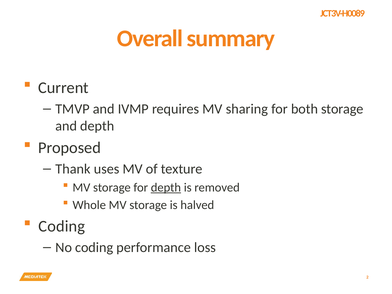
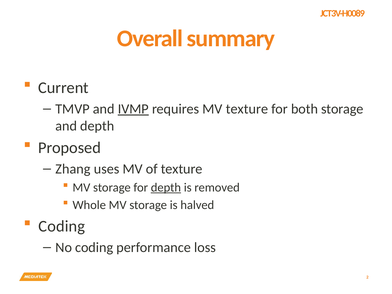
IVMP underline: none -> present
MV sharing: sharing -> texture
Thank: Thank -> Zhang
